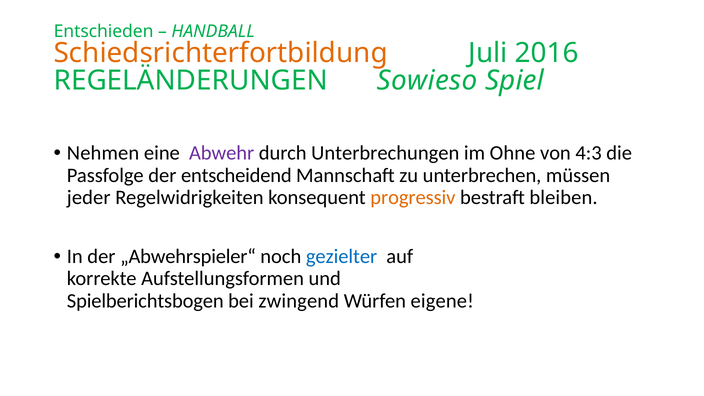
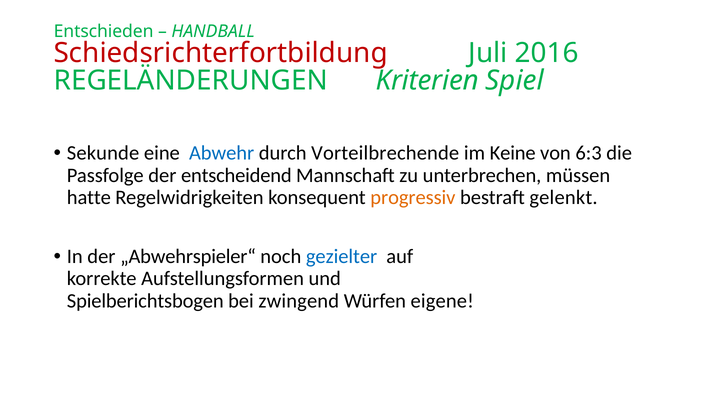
Schiedsrichterfortbildung colour: orange -> red
Sowieso: Sowieso -> Kriterien
Nehmen: Nehmen -> Sekunde
Abwehr colour: purple -> blue
Unterbrechungen: Unterbrechungen -> Vorteilbrechende
Ohne: Ohne -> Keine
4:3: 4:3 -> 6:3
jeder: jeder -> hatte
bleiben: bleiben -> gelenkt
